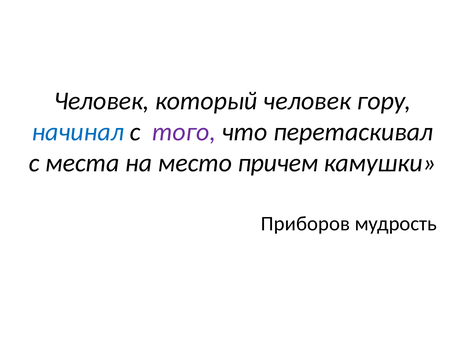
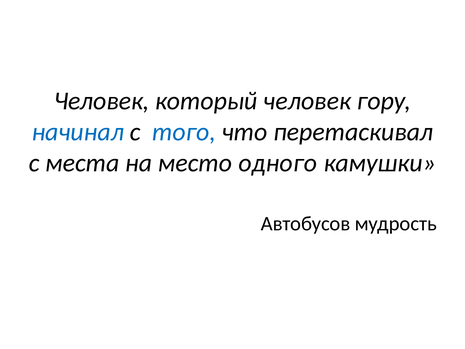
того colour: purple -> blue
причем: причем -> одного
Приборов: Приборов -> Автобусов
